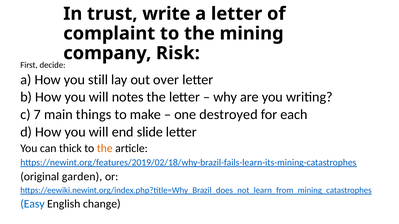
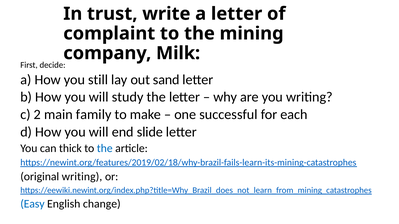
Risk: Risk -> Milk
over: over -> sand
notes: notes -> study
7: 7 -> 2
things: things -> family
destroyed: destroyed -> successful
the at (105, 149) colour: orange -> blue
original garden: garden -> writing
